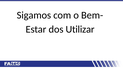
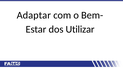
Sigamos: Sigamos -> Adaptar
